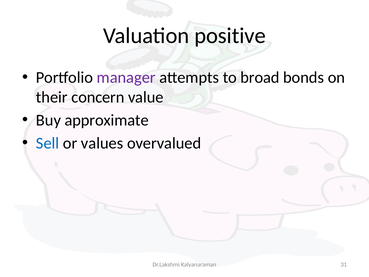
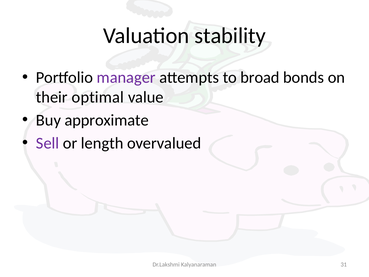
positive: positive -> stability
concern: concern -> optimal
Sell colour: blue -> purple
values: values -> length
